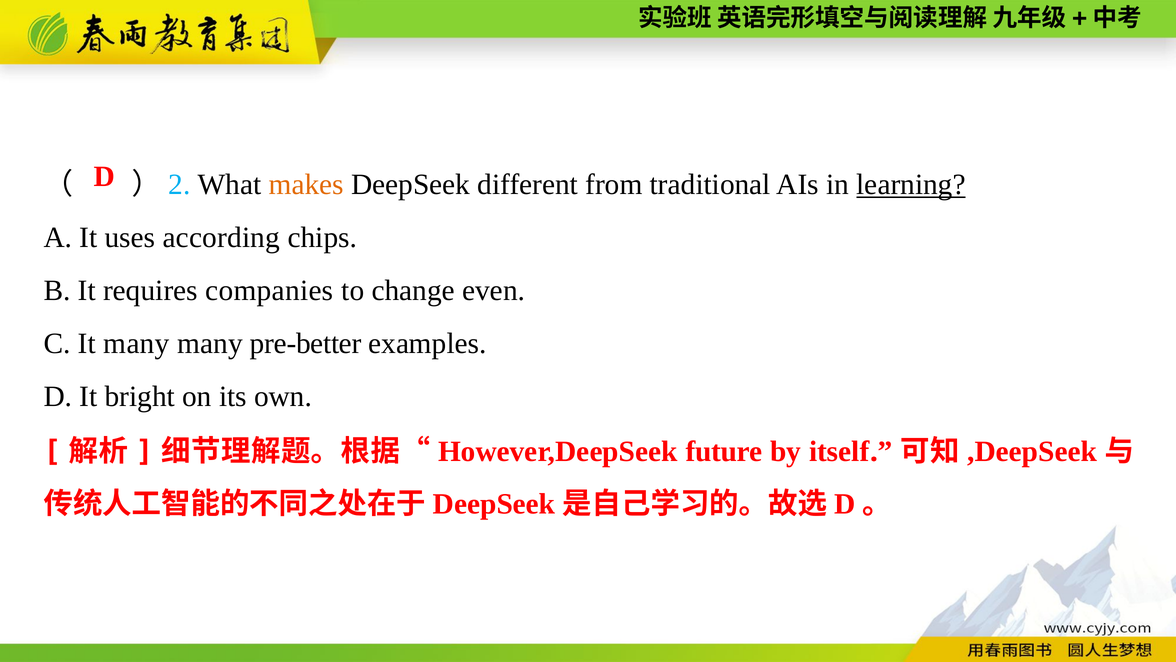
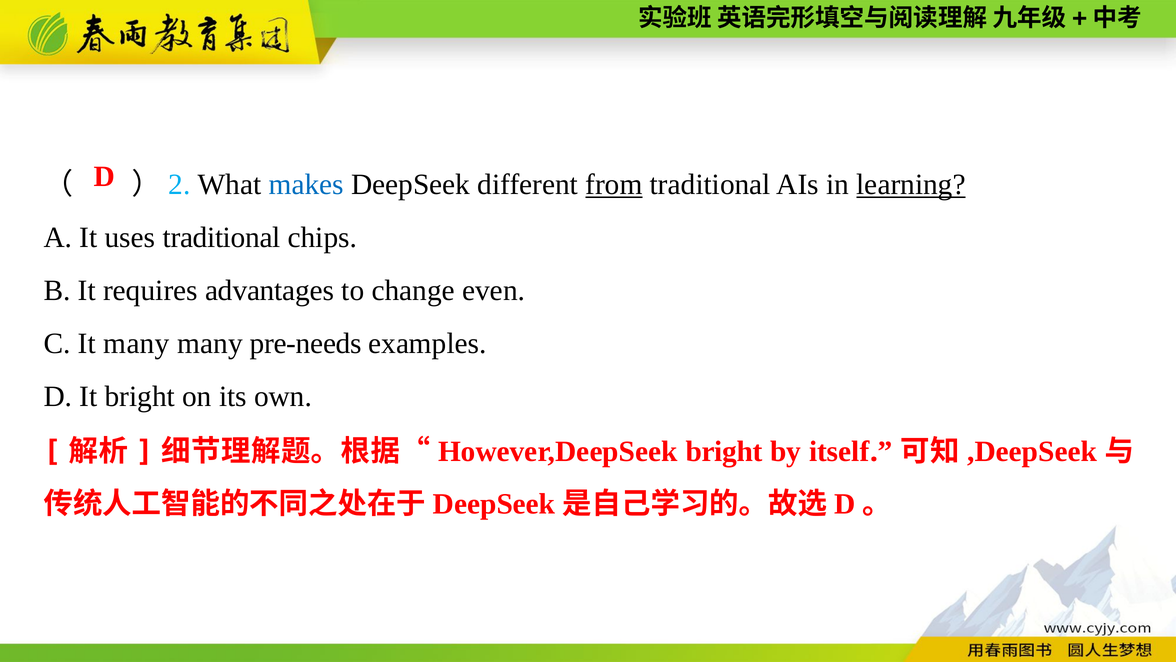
makes colour: orange -> blue
from underline: none -> present
uses according: according -> traditional
companies: companies -> advantages
pre-better: pre-better -> pre-needs
future at (724, 451): future -> bright
